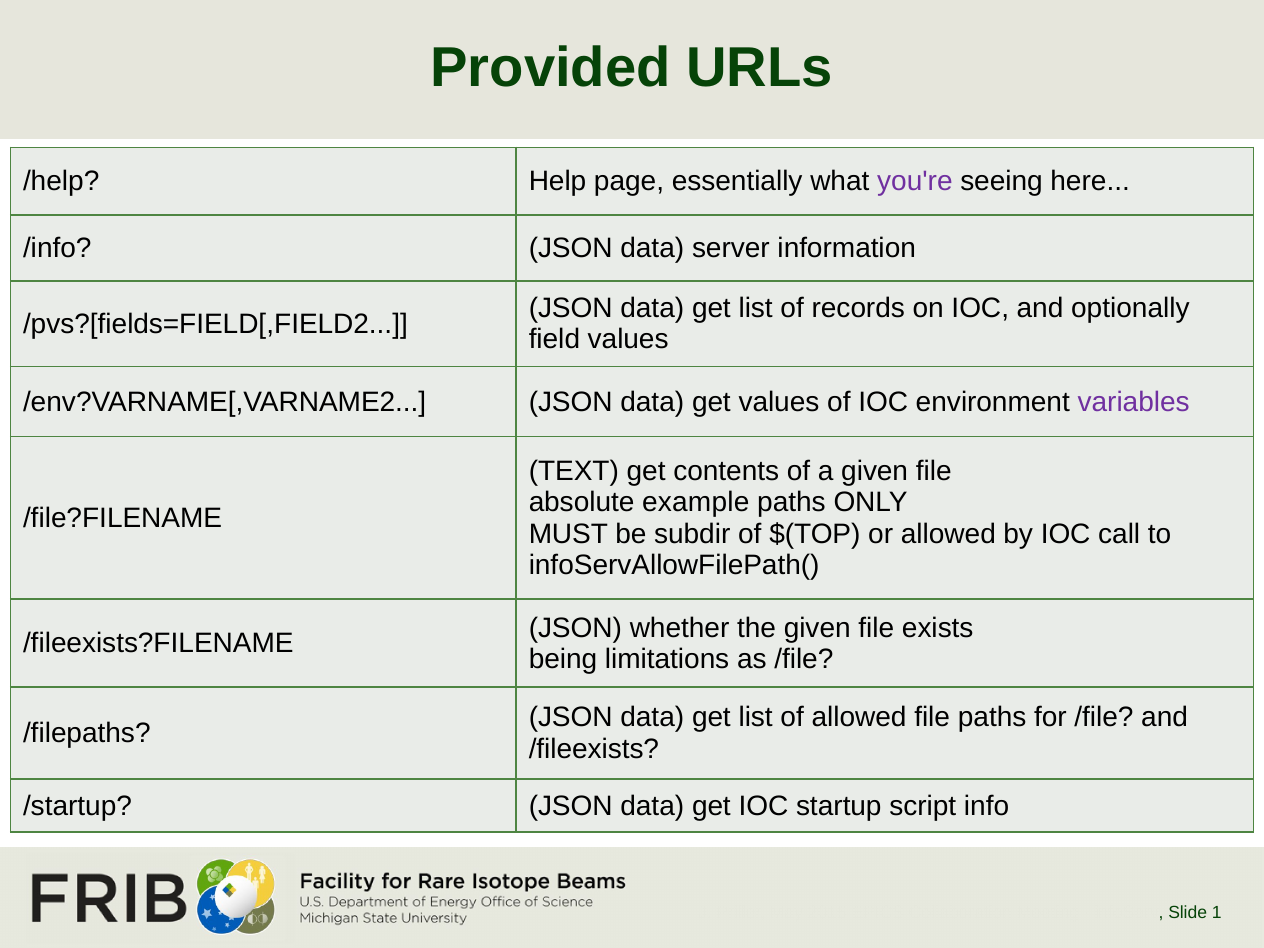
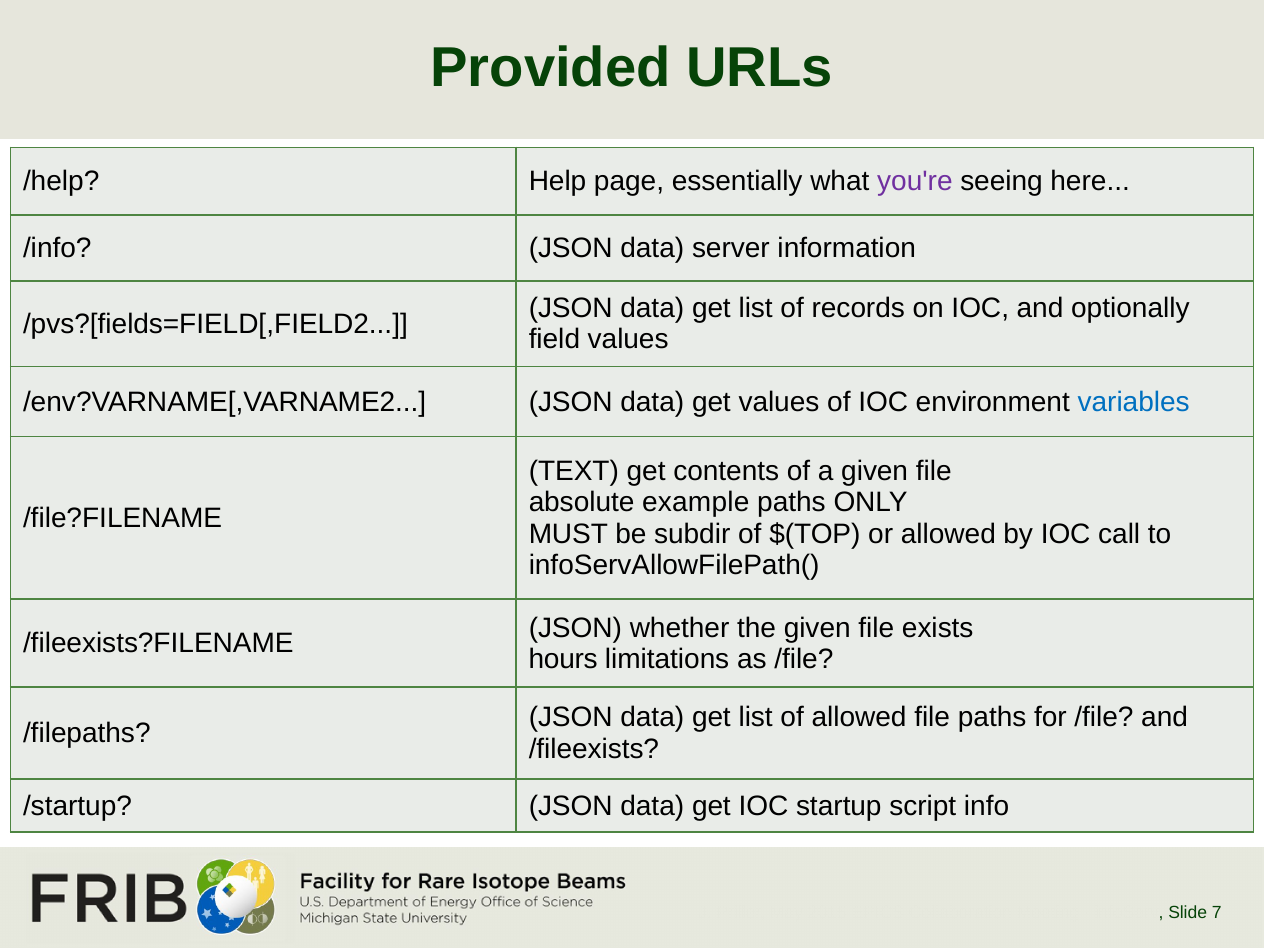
variables colour: purple -> blue
being: being -> hours
1: 1 -> 7
